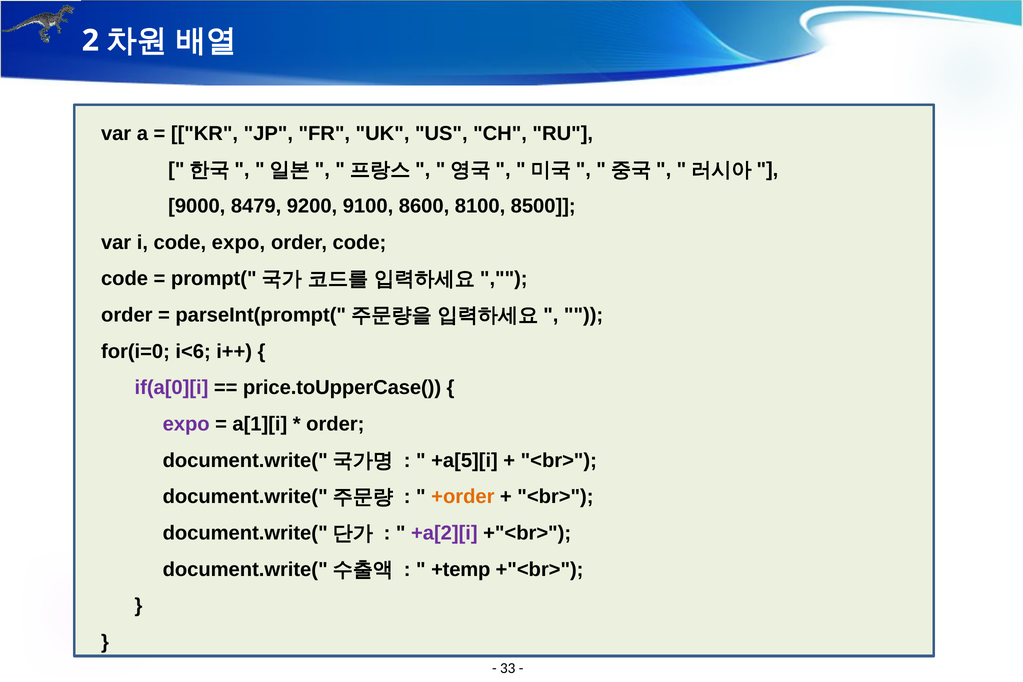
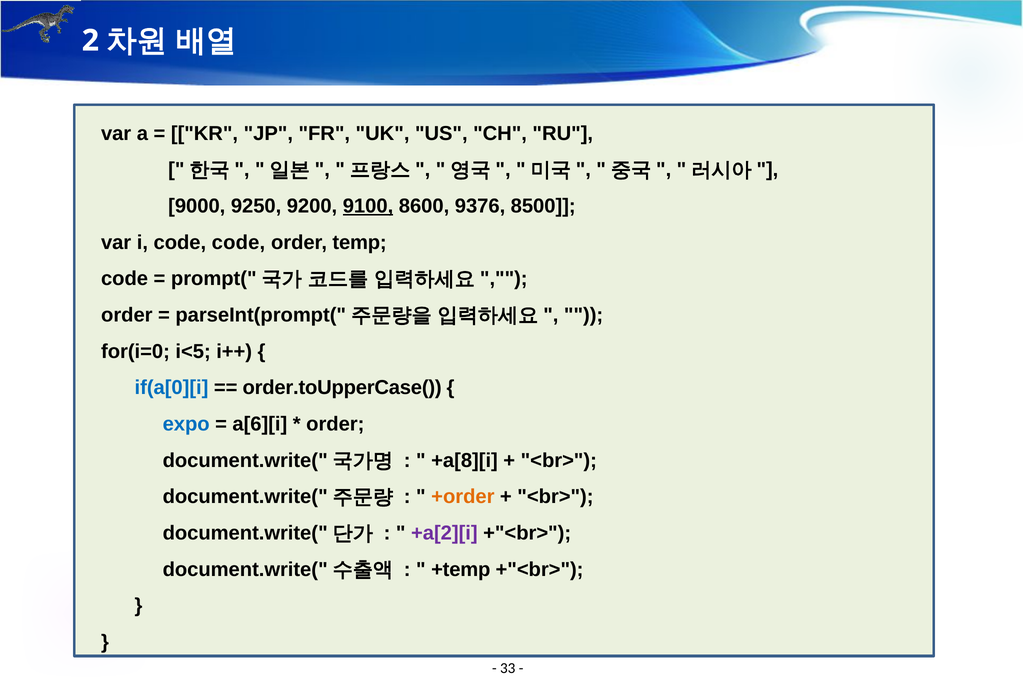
8479: 8479 -> 9250
9100 underline: none -> present
8100: 8100 -> 9376
code expo: expo -> code
order code: code -> temp
i<6: i<6 -> i<5
if(a[0][i colour: purple -> blue
price.toUpperCase(: price.toUpperCase( -> order.toUpperCase(
expo at (186, 424) colour: purple -> blue
a[1][i: a[1][i -> a[6][i
+a[5][i: +a[5][i -> +a[8][i
